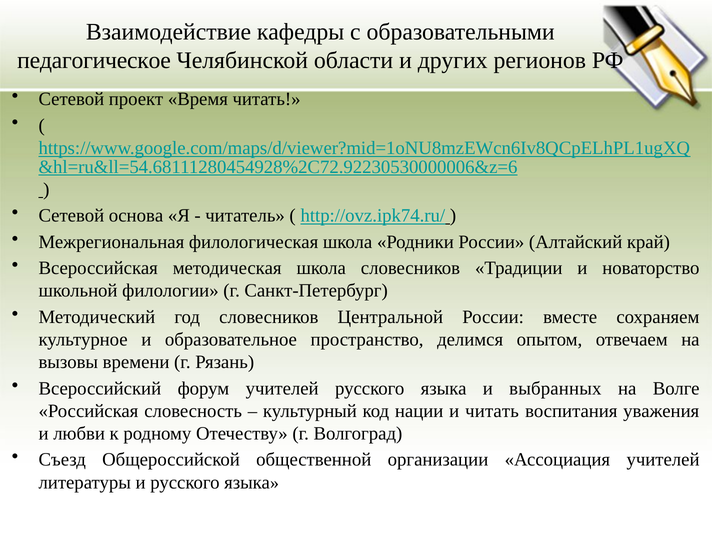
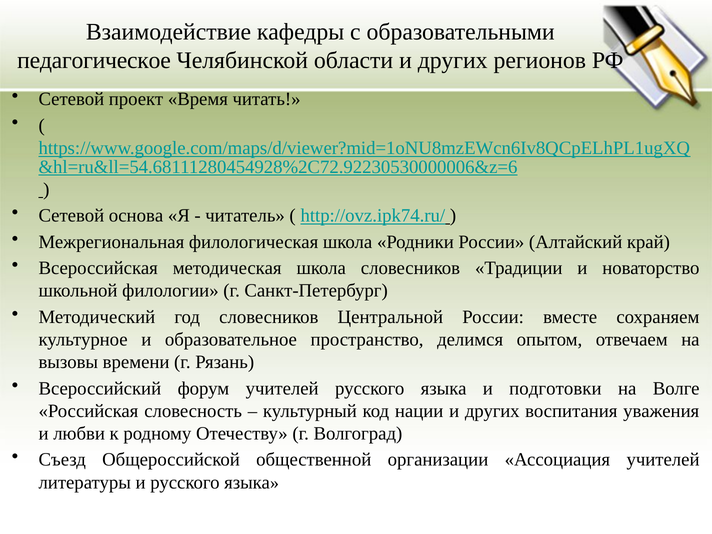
выбранных: выбранных -> подготовки
нации и читать: читать -> других
